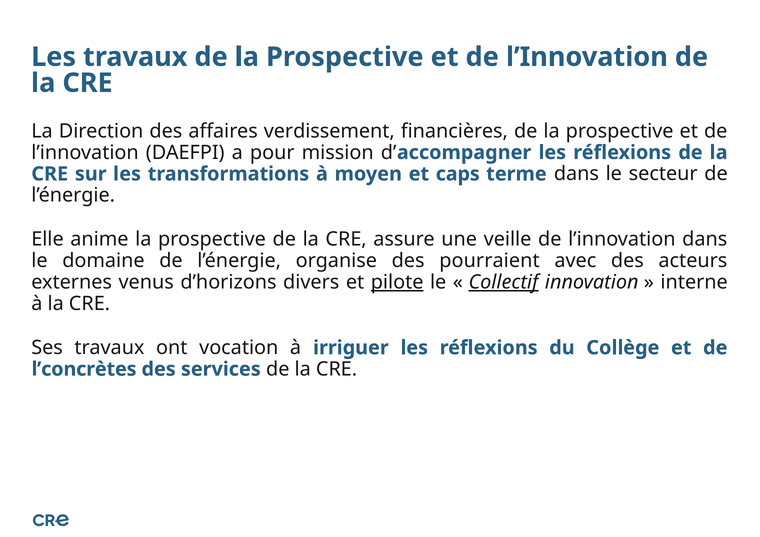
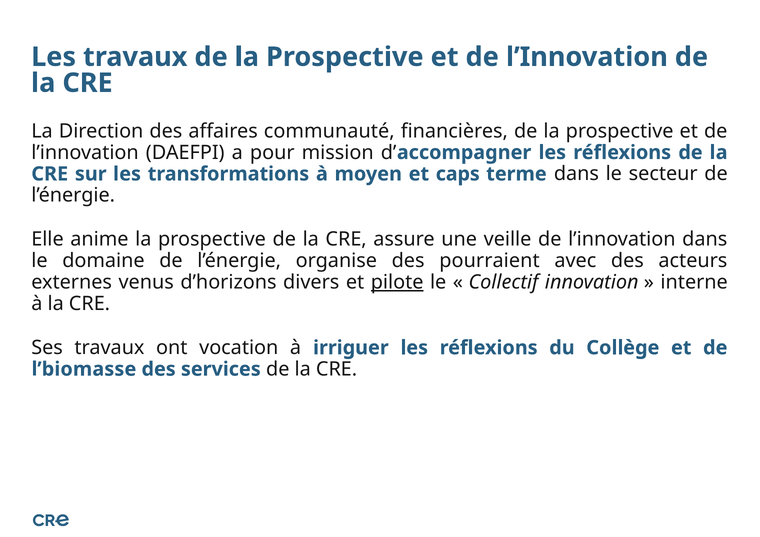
verdissement: verdissement -> communauté
Collectif underline: present -> none
l’concrètes: l’concrètes -> l’biomasse
